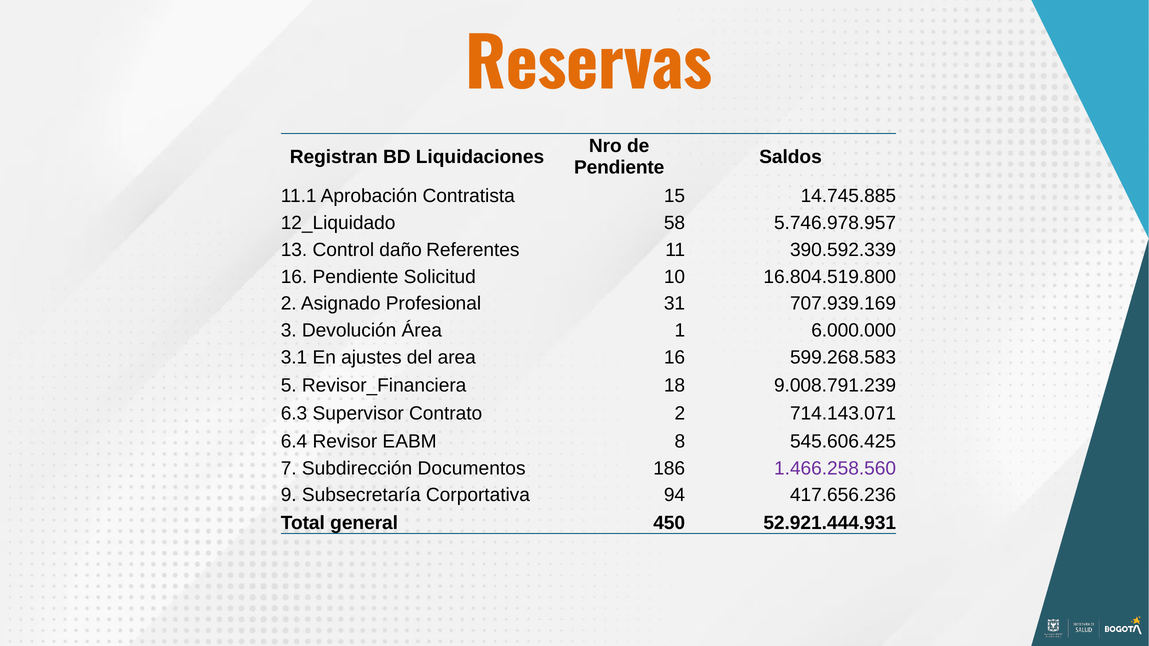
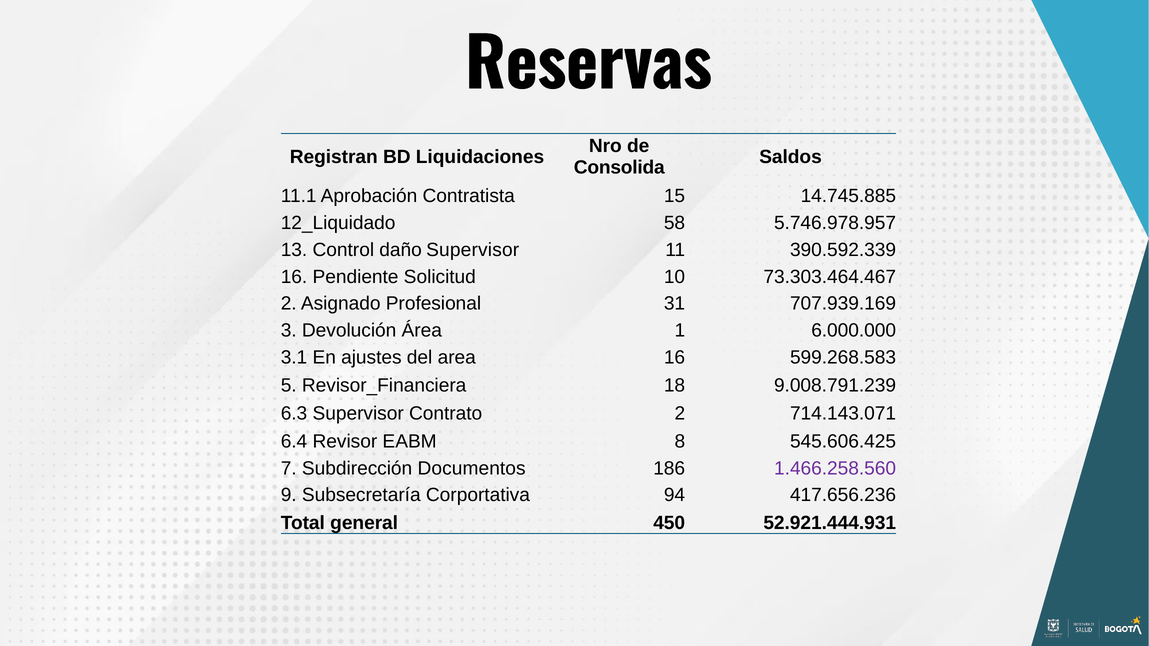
Reservas colour: orange -> black
Pendiente at (619, 168): Pendiente -> Consolida
daño Referentes: Referentes -> Supervisor
16.804.519.800: 16.804.519.800 -> 73.303.464.467
